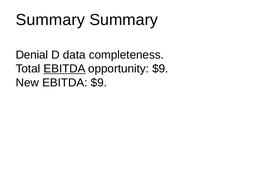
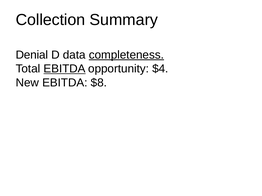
Summary at (50, 20): Summary -> Collection
completeness underline: none -> present
opportunity $9: $9 -> $4
EBITDA $9: $9 -> $8
